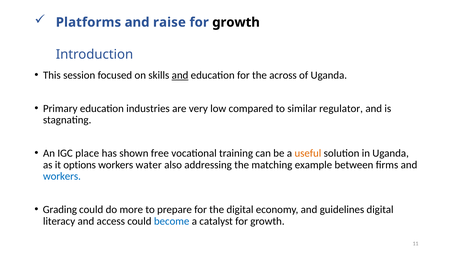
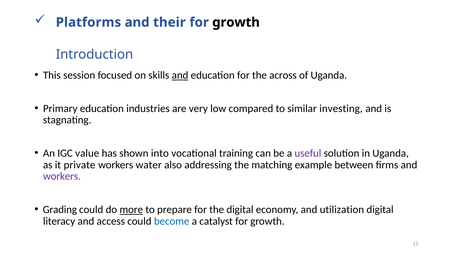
raise: raise -> their
regulator: regulator -> investing
place: place -> value
free: free -> into
useful colour: orange -> purple
options: options -> private
workers at (62, 176) colour: blue -> purple
more underline: none -> present
guidelines: guidelines -> utilization
